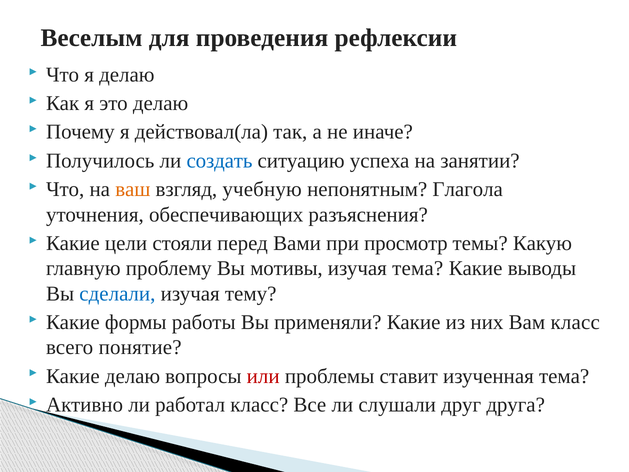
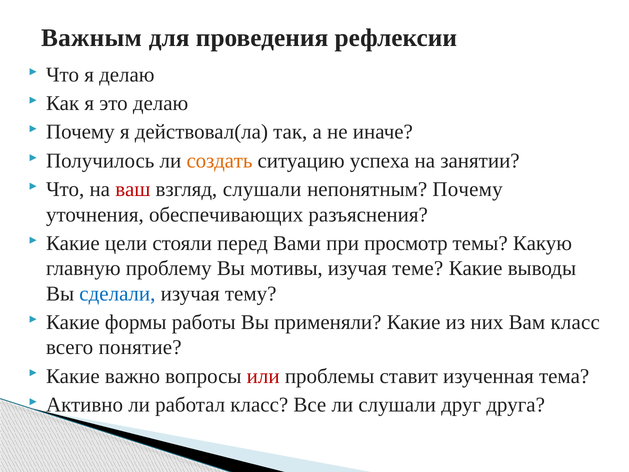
Веселым: Веселым -> Важным
создать colour: blue -> orange
ваш colour: orange -> red
взгляд учебную: учебную -> слушали
непонятным Глагола: Глагола -> Почему
изучая тема: тема -> теме
Какие делаю: делаю -> важно
